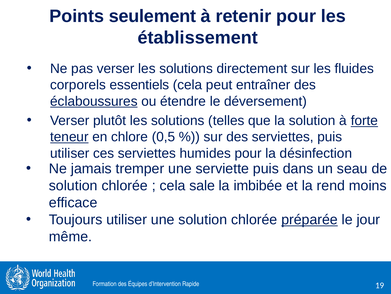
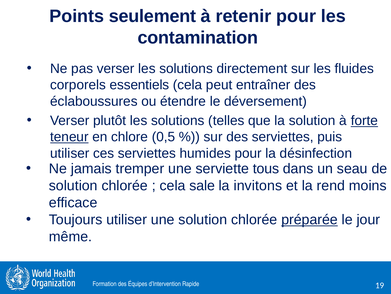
établissement: établissement -> contamination
éclaboussures underline: present -> none
serviette puis: puis -> tous
imbibée: imbibée -> invitons
